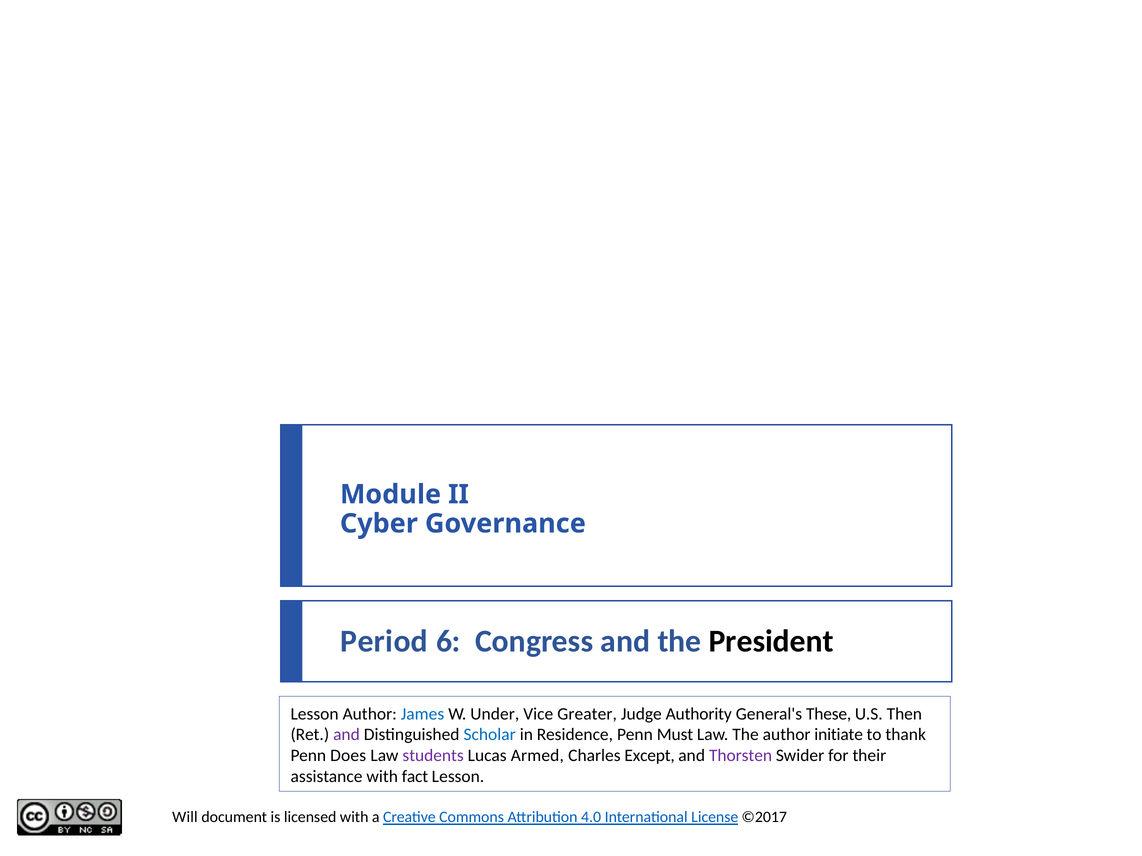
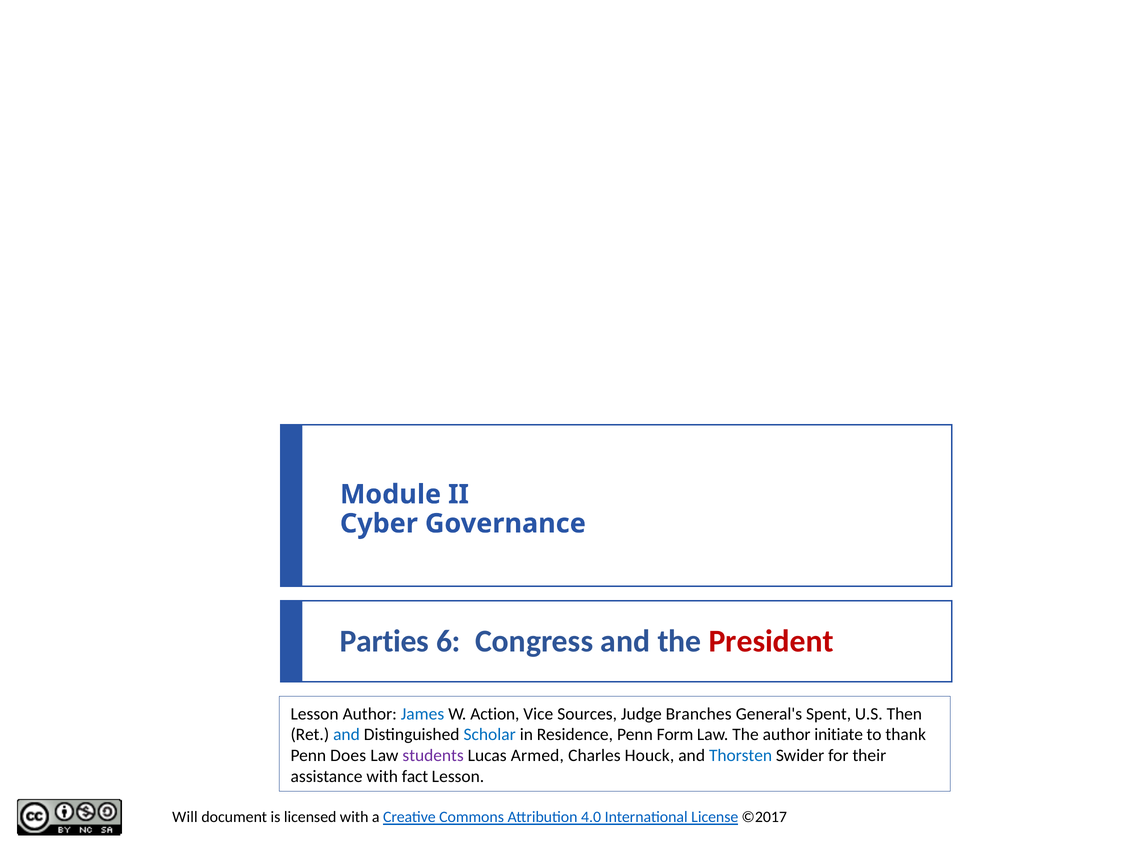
Period: Period -> Parties
President colour: black -> red
Under: Under -> Action
Greater: Greater -> Sources
Authority: Authority -> Branches
These: These -> Spent
and at (346, 735) colour: purple -> blue
Must: Must -> Form
Except: Except -> Houck
Thorsten colour: purple -> blue
